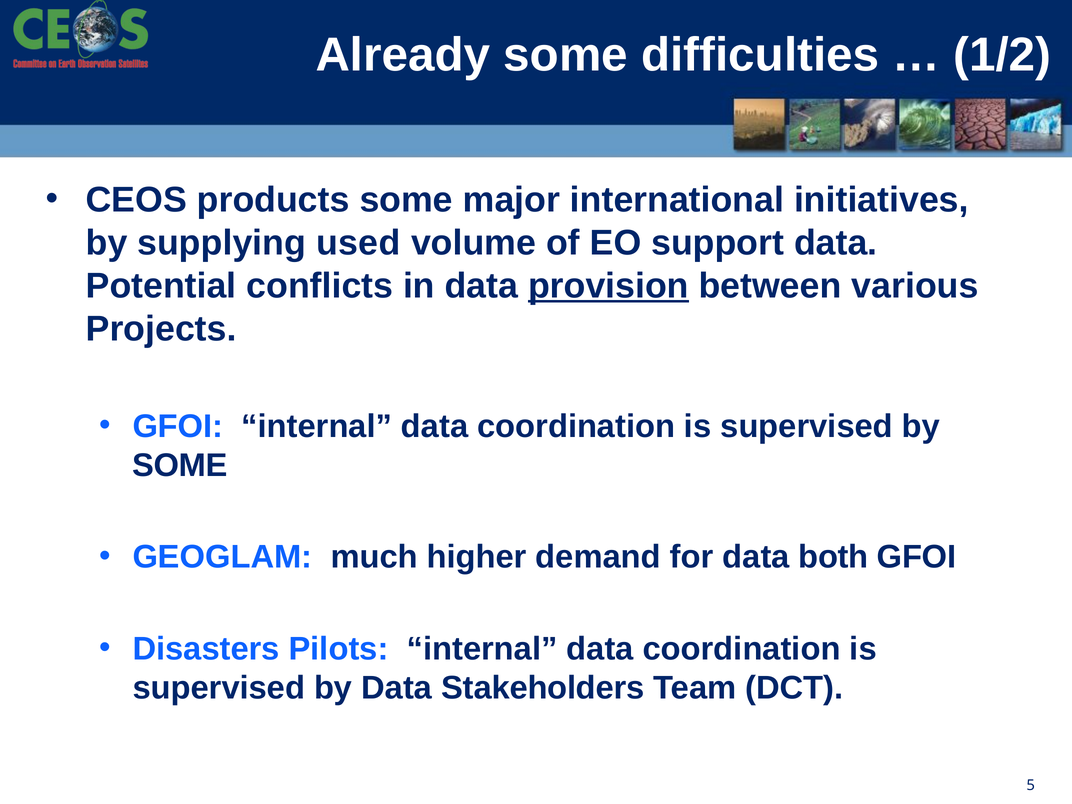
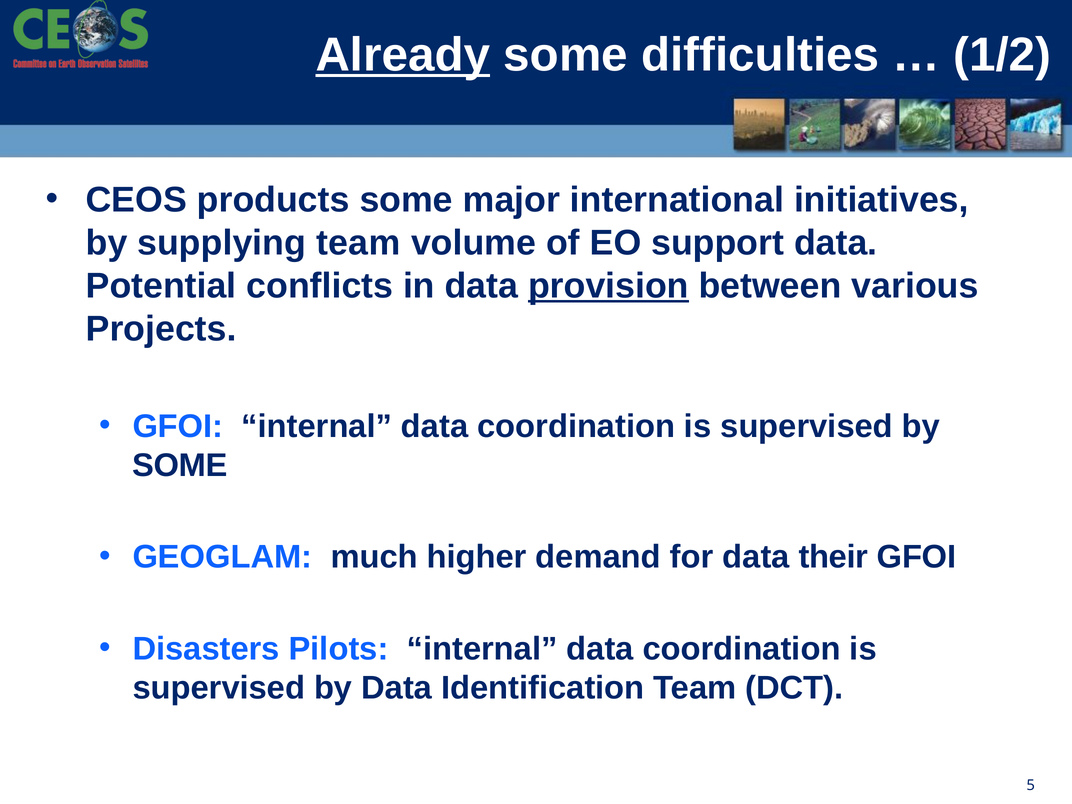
Already underline: none -> present
supplying used: used -> team
both: both -> their
Stakeholders: Stakeholders -> Identification
